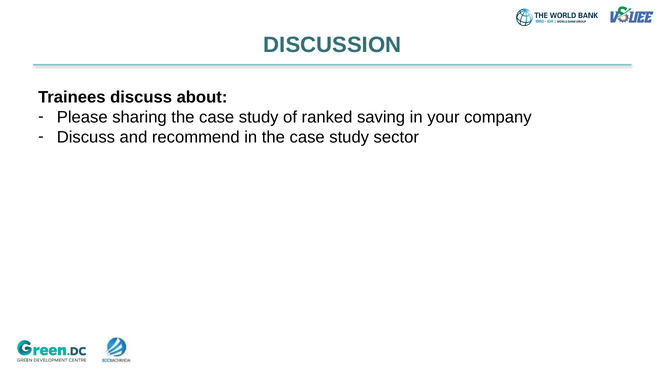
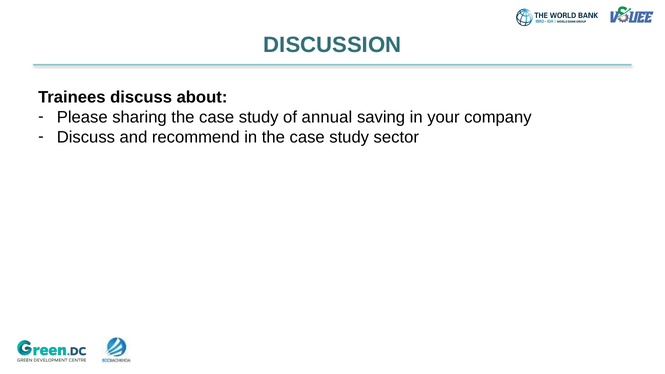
ranked: ranked -> annual
